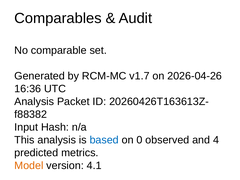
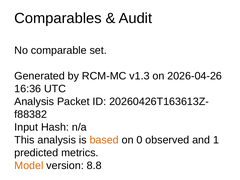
v1.7: v1.7 -> v1.3
based colour: blue -> orange
4: 4 -> 1
4.1: 4.1 -> 8.8
